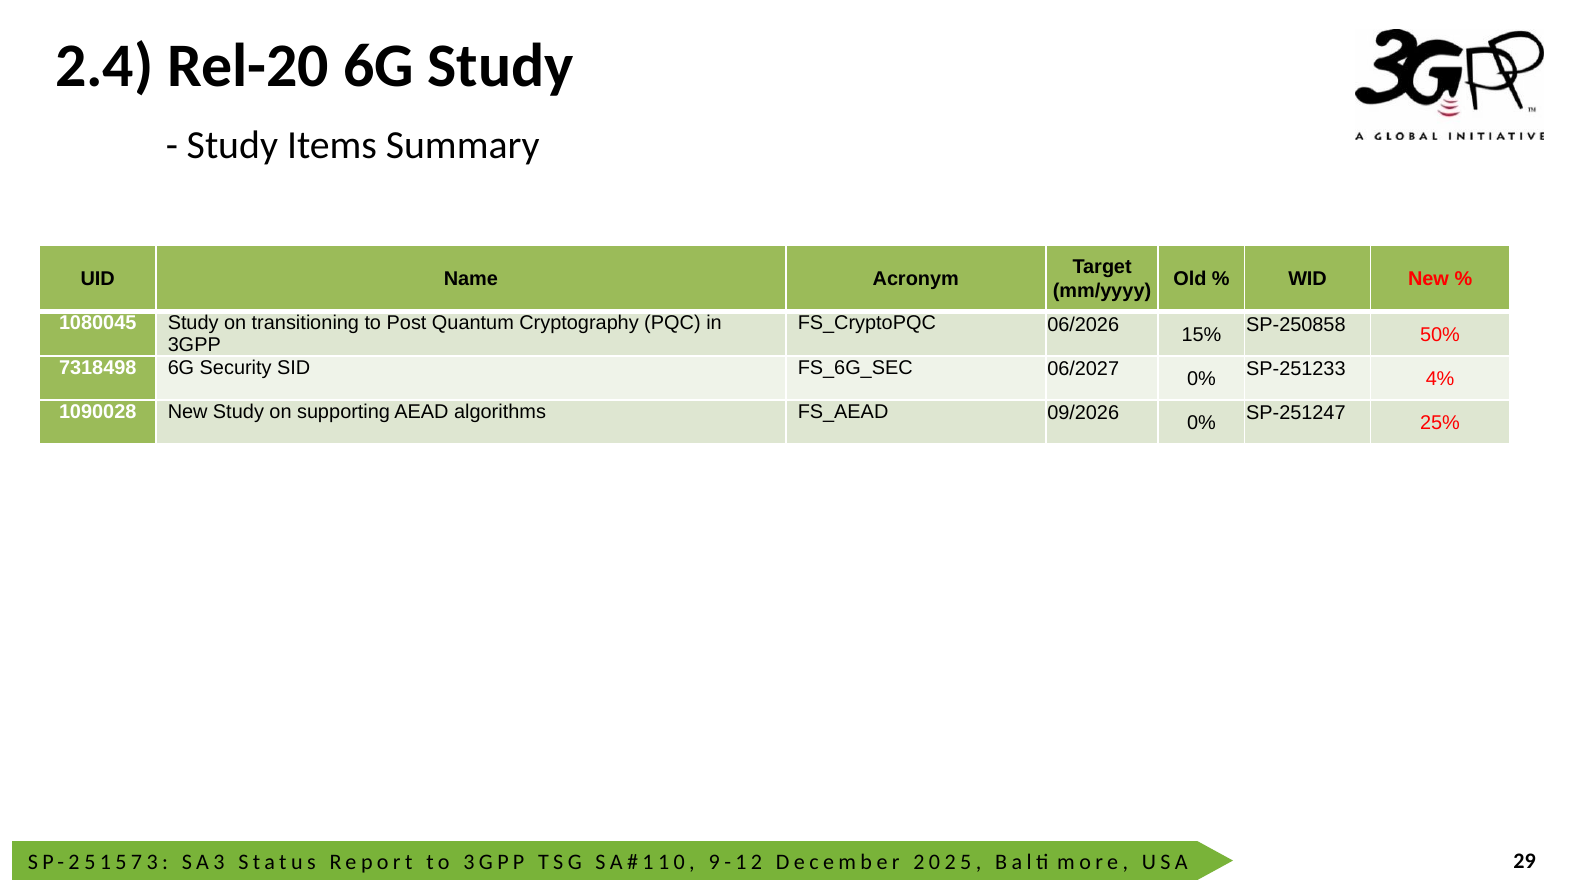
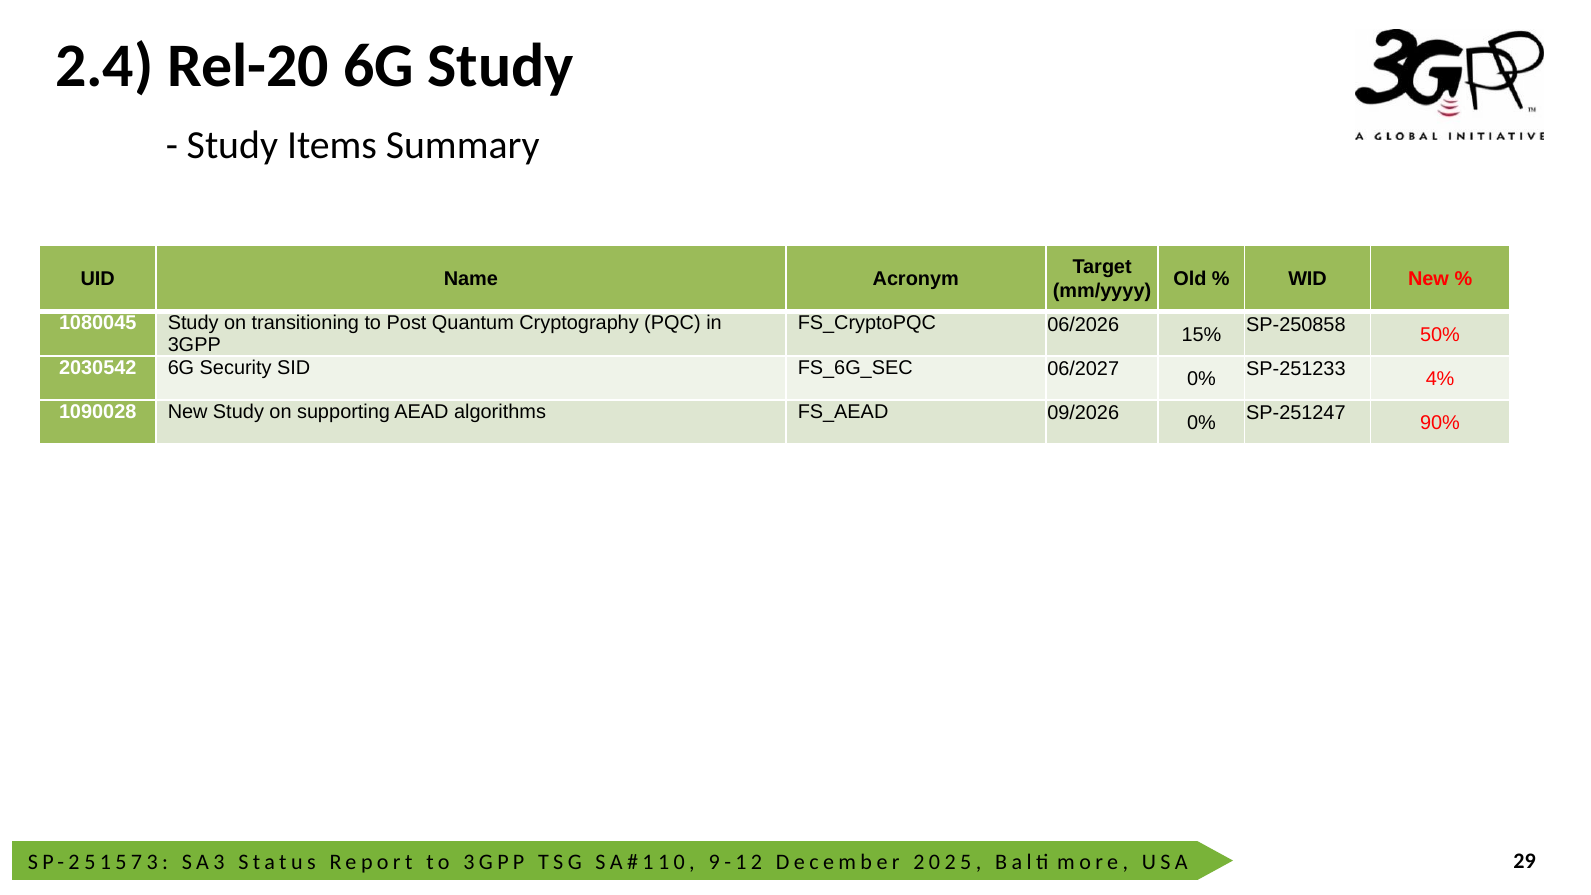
7318498: 7318498 -> 2030542
25%: 25% -> 90%
